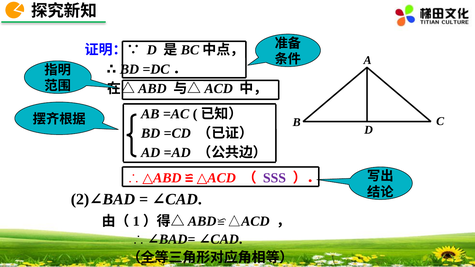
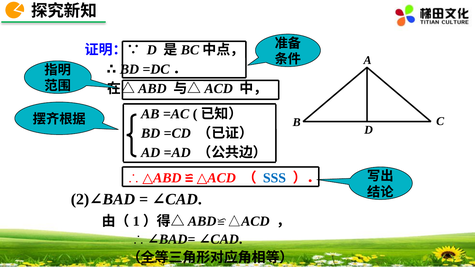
SSS colour: purple -> blue
